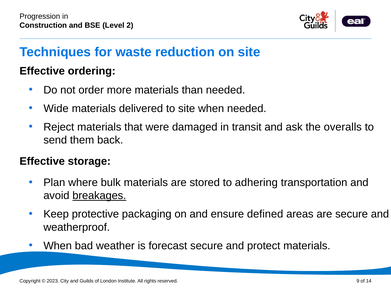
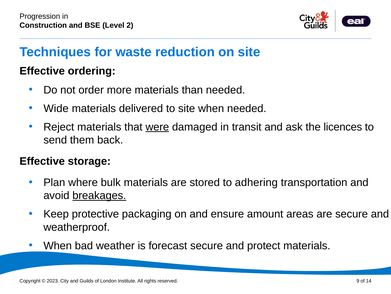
were underline: none -> present
overalls: overalls -> licences
defined: defined -> amount
